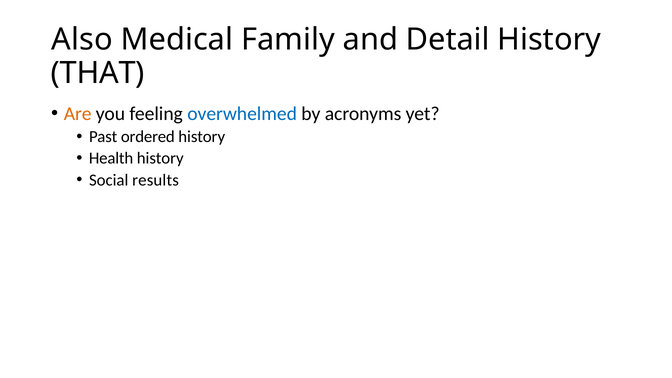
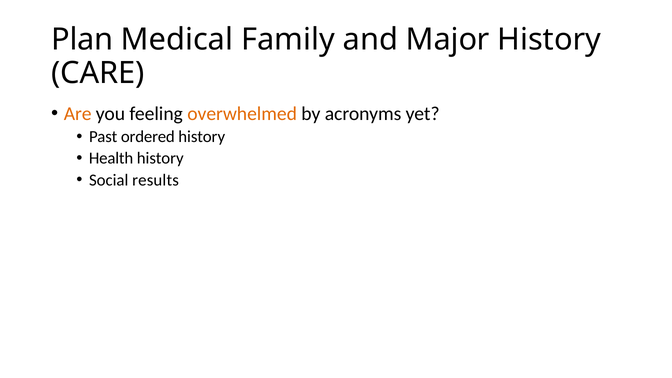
Also: Also -> Plan
Detail: Detail -> Major
THAT: THAT -> CARE
overwhelmed colour: blue -> orange
